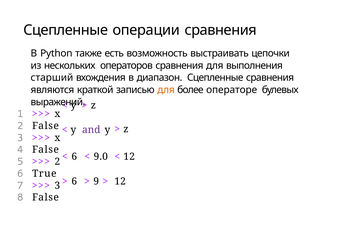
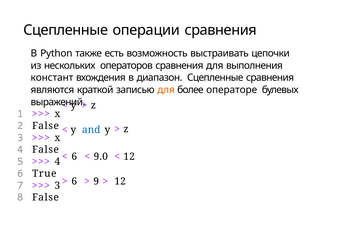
старший: старший -> констант
and colour: purple -> blue
2 at (57, 162): 2 -> 4
